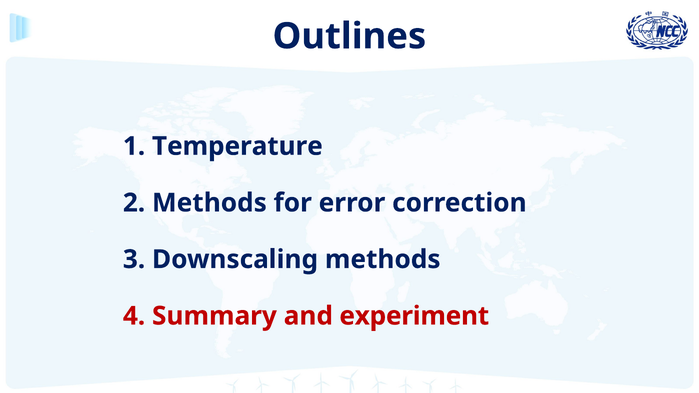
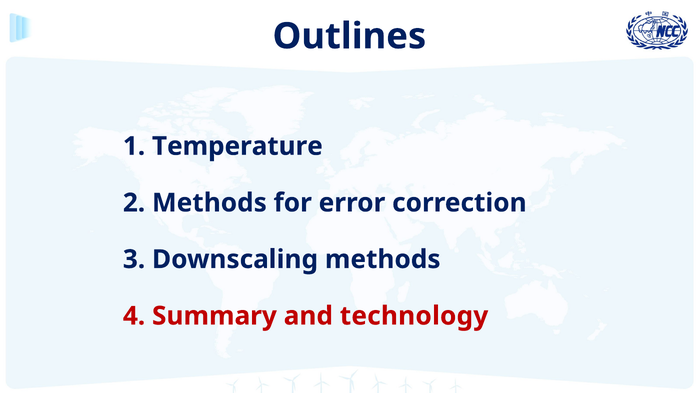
experiment: experiment -> technology
